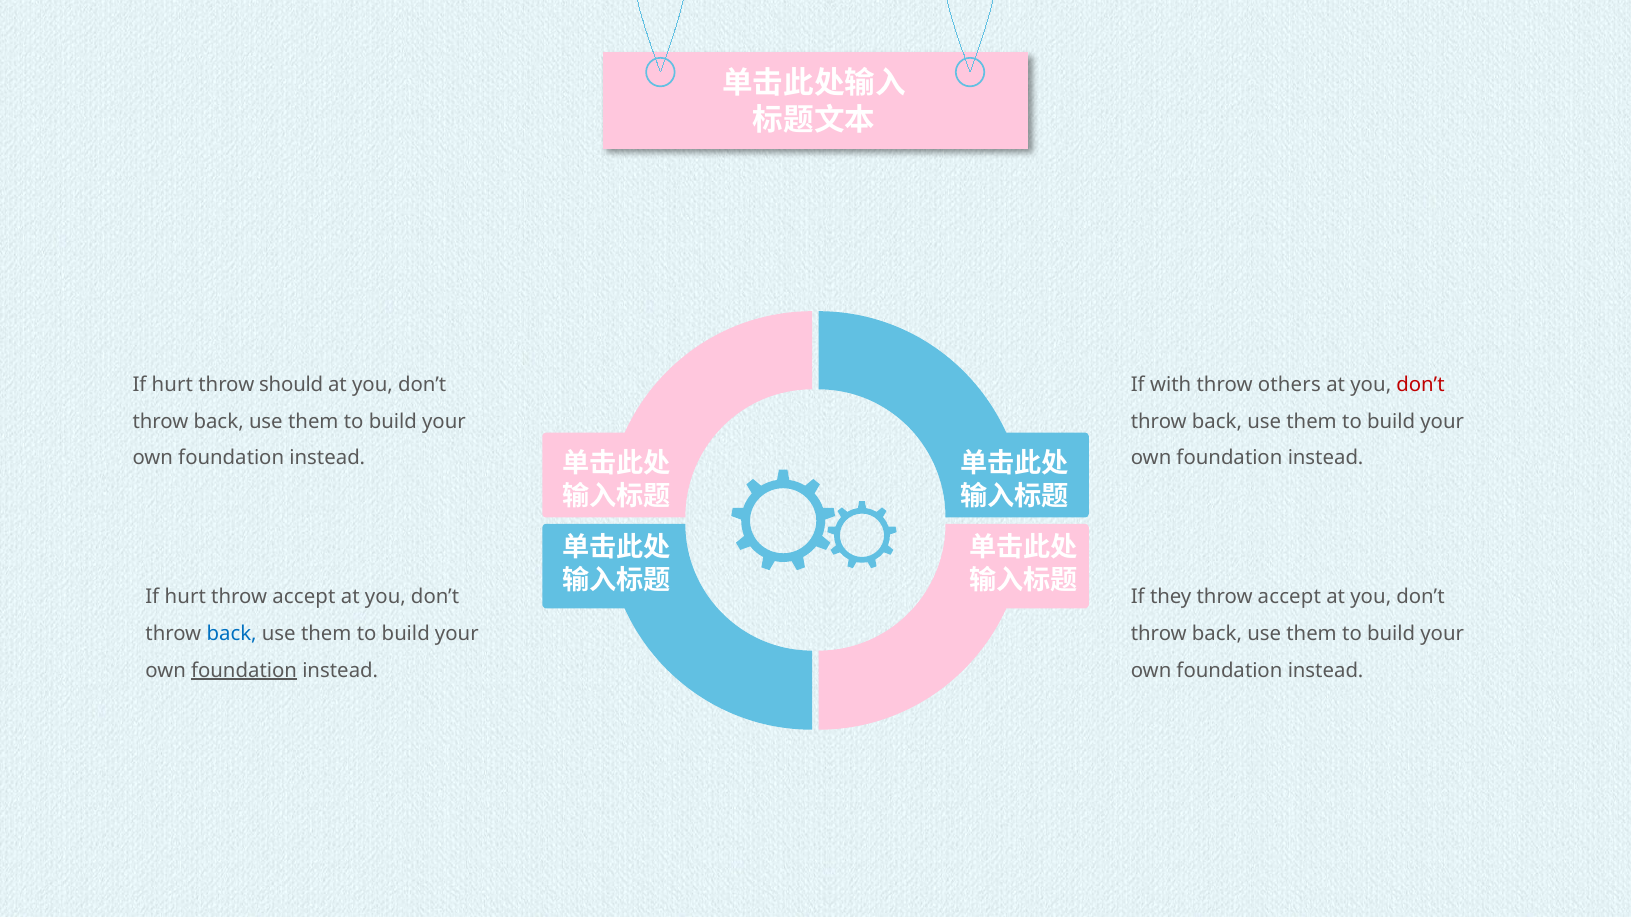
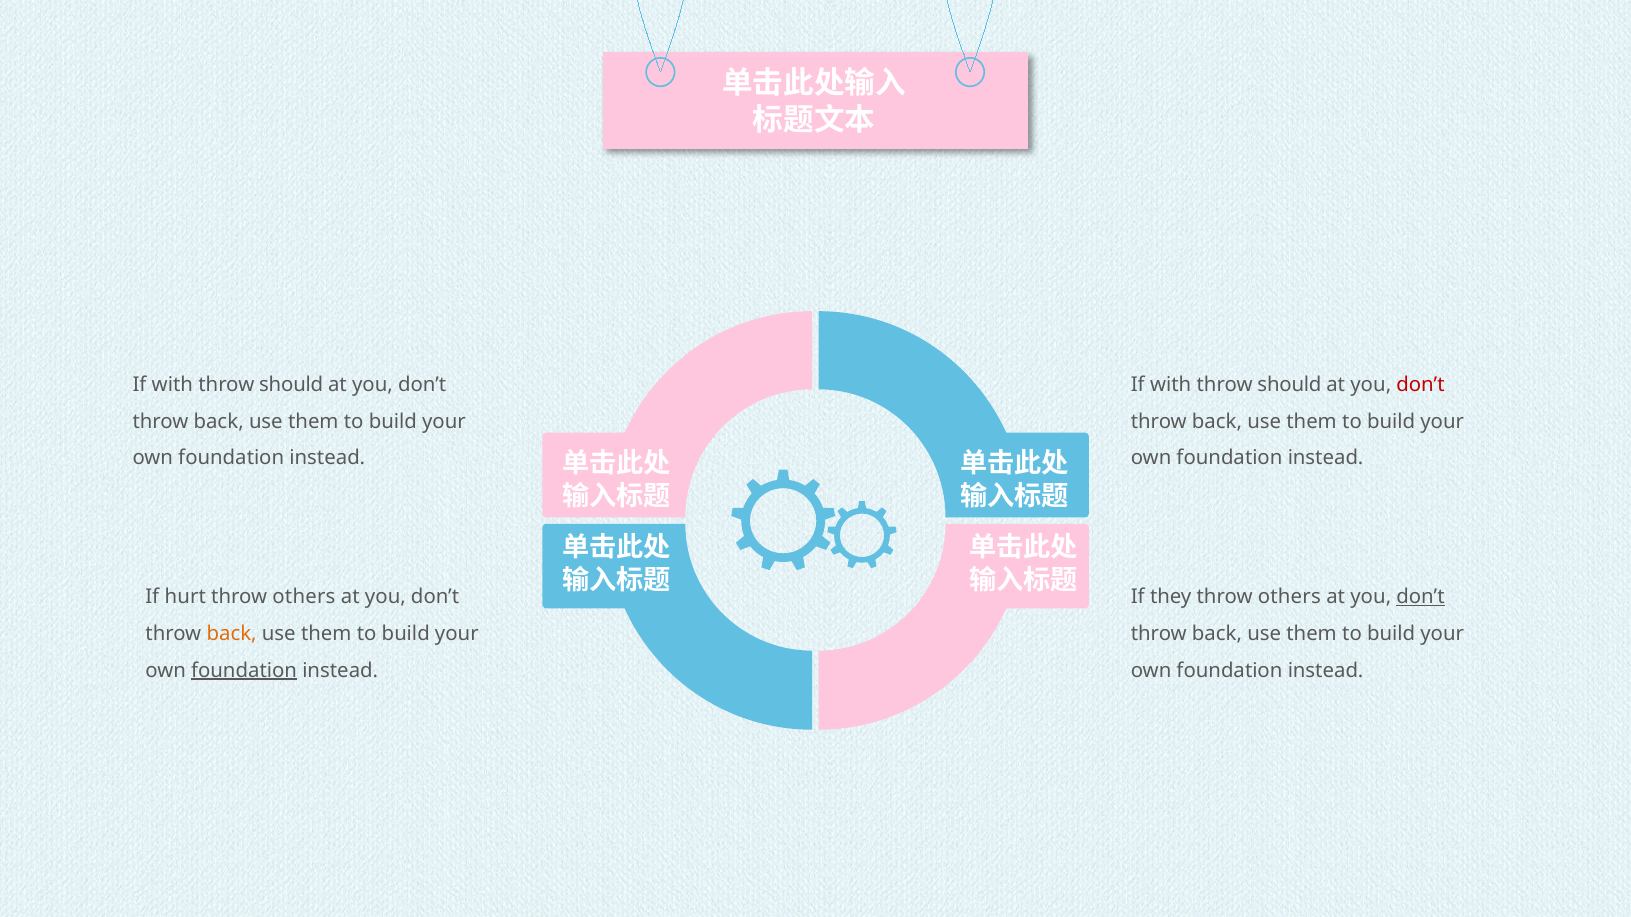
hurt at (172, 385): hurt -> with
others at (1289, 385): others -> should
accept at (304, 597): accept -> others
they throw accept: accept -> others
don’t at (1420, 597) underline: none -> present
back at (232, 634) colour: blue -> orange
